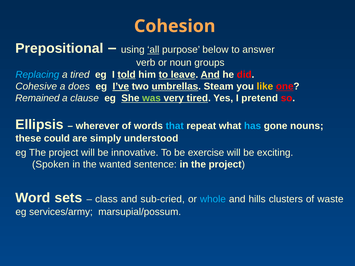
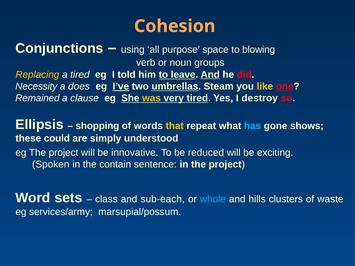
Prepositional: Prepositional -> Conjunctions
all underline: present -> none
below: below -> space
answer: answer -> blowing
Replacing colour: light blue -> yellow
told underline: present -> none
Cohesive: Cohesive -> Necessity
was colour: light green -> yellow
pretend: pretend -> destroy
wherever: wherever -> shopping
that colour: light blue -> yellow
nouns: nouns -> shows
exercise: exercise -> reduced
wanted: wanted -> contain
sub-cried: sub-cried -> sub-each
